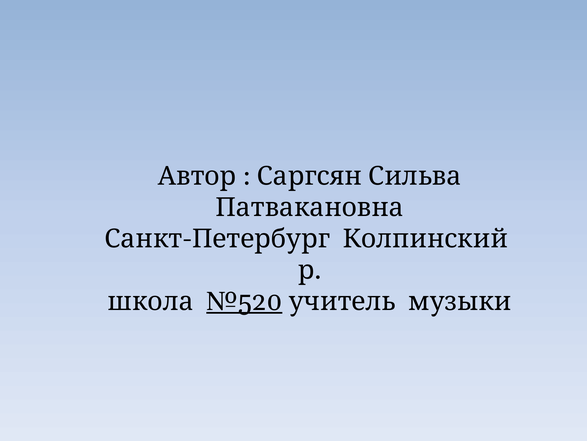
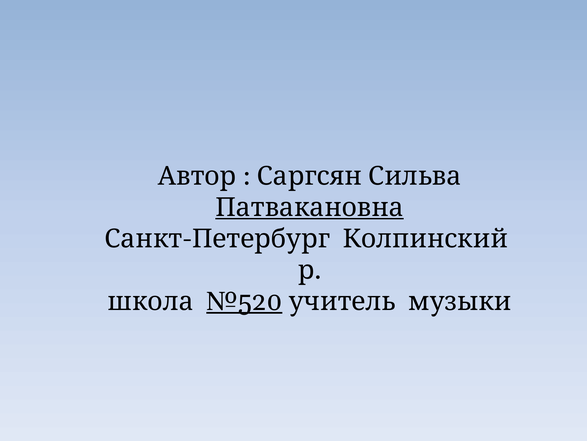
Патвакановна underline: none -> present
